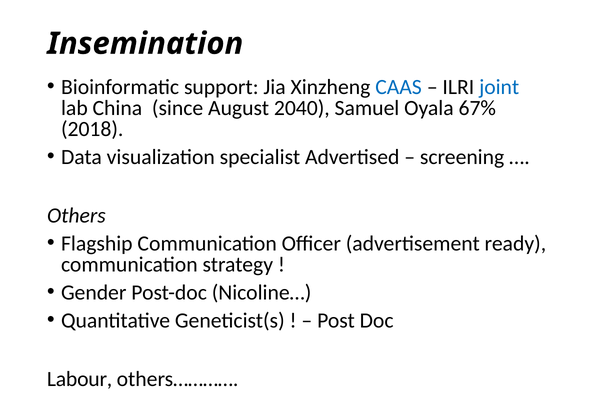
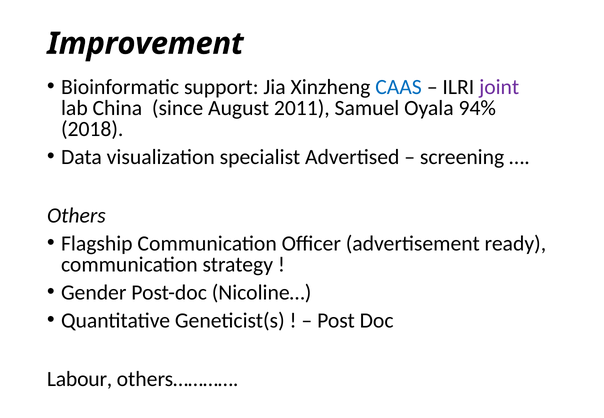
Insemination: Insemination -> Improvement
joint colour: blue -> purple
2040: 2040 -> 2011
67%: 67% -> 94%
